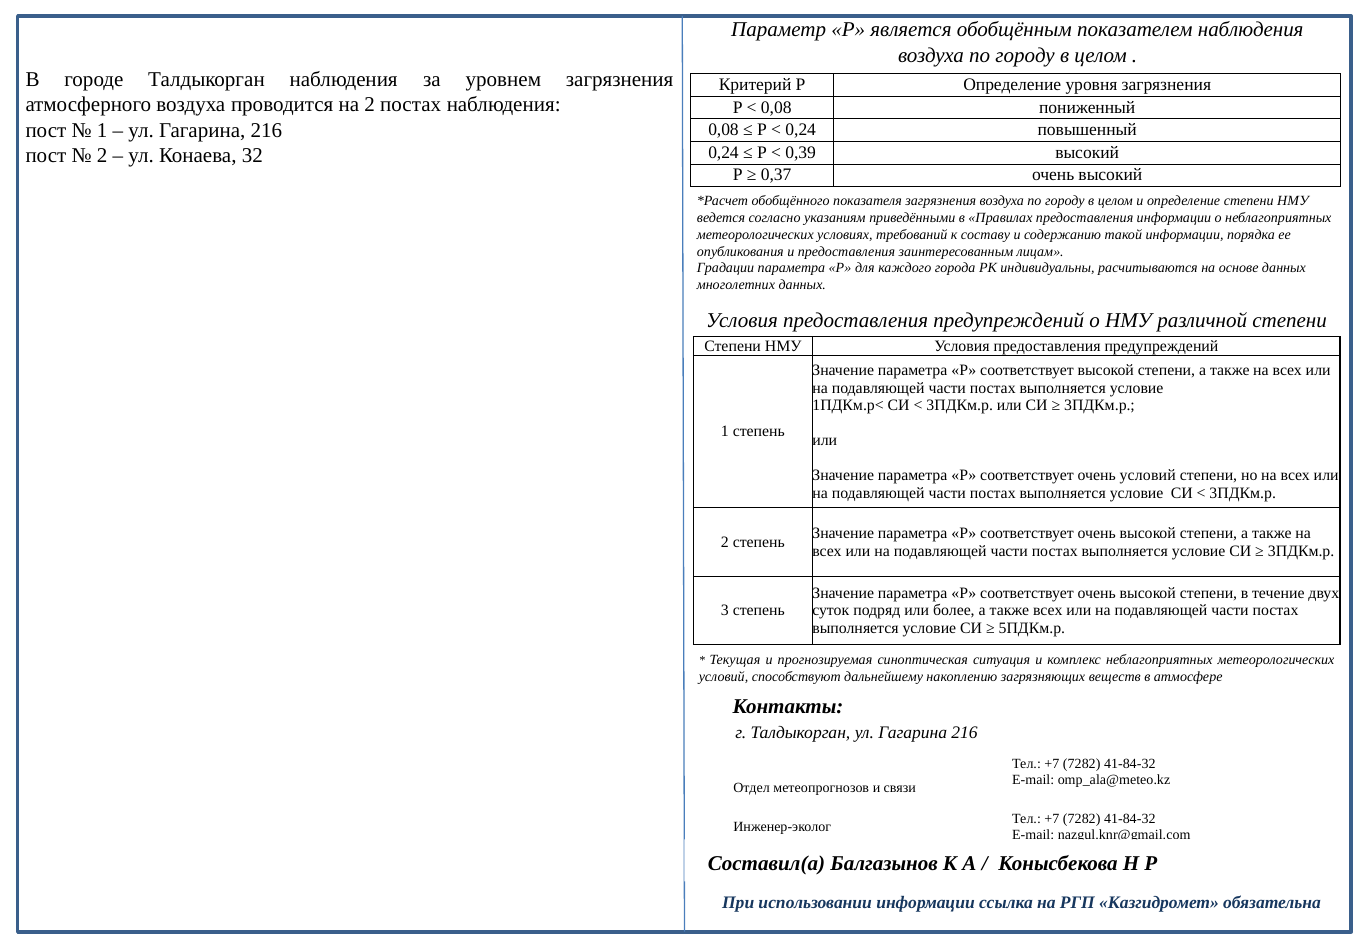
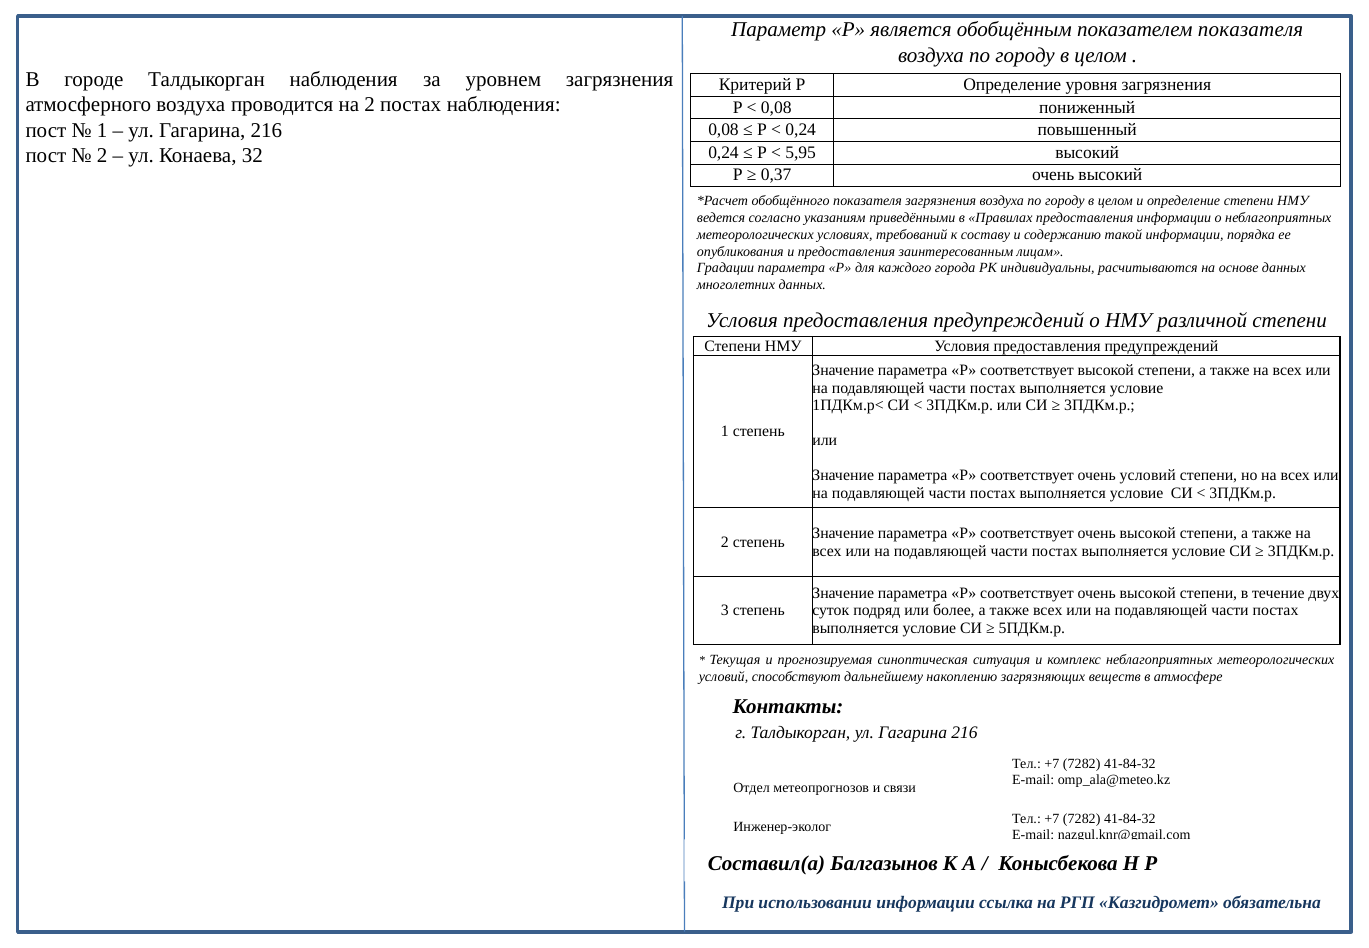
показателем наблюдения: наблюдения -> показателя
0,39: 0,39 -> 5,95
